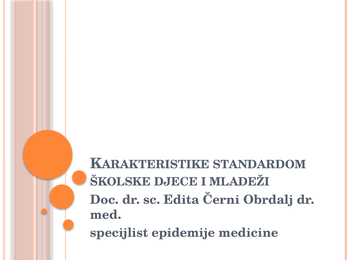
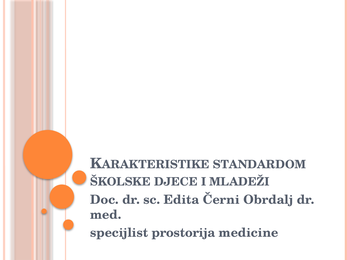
epidemije: epidemije -> prostorija
